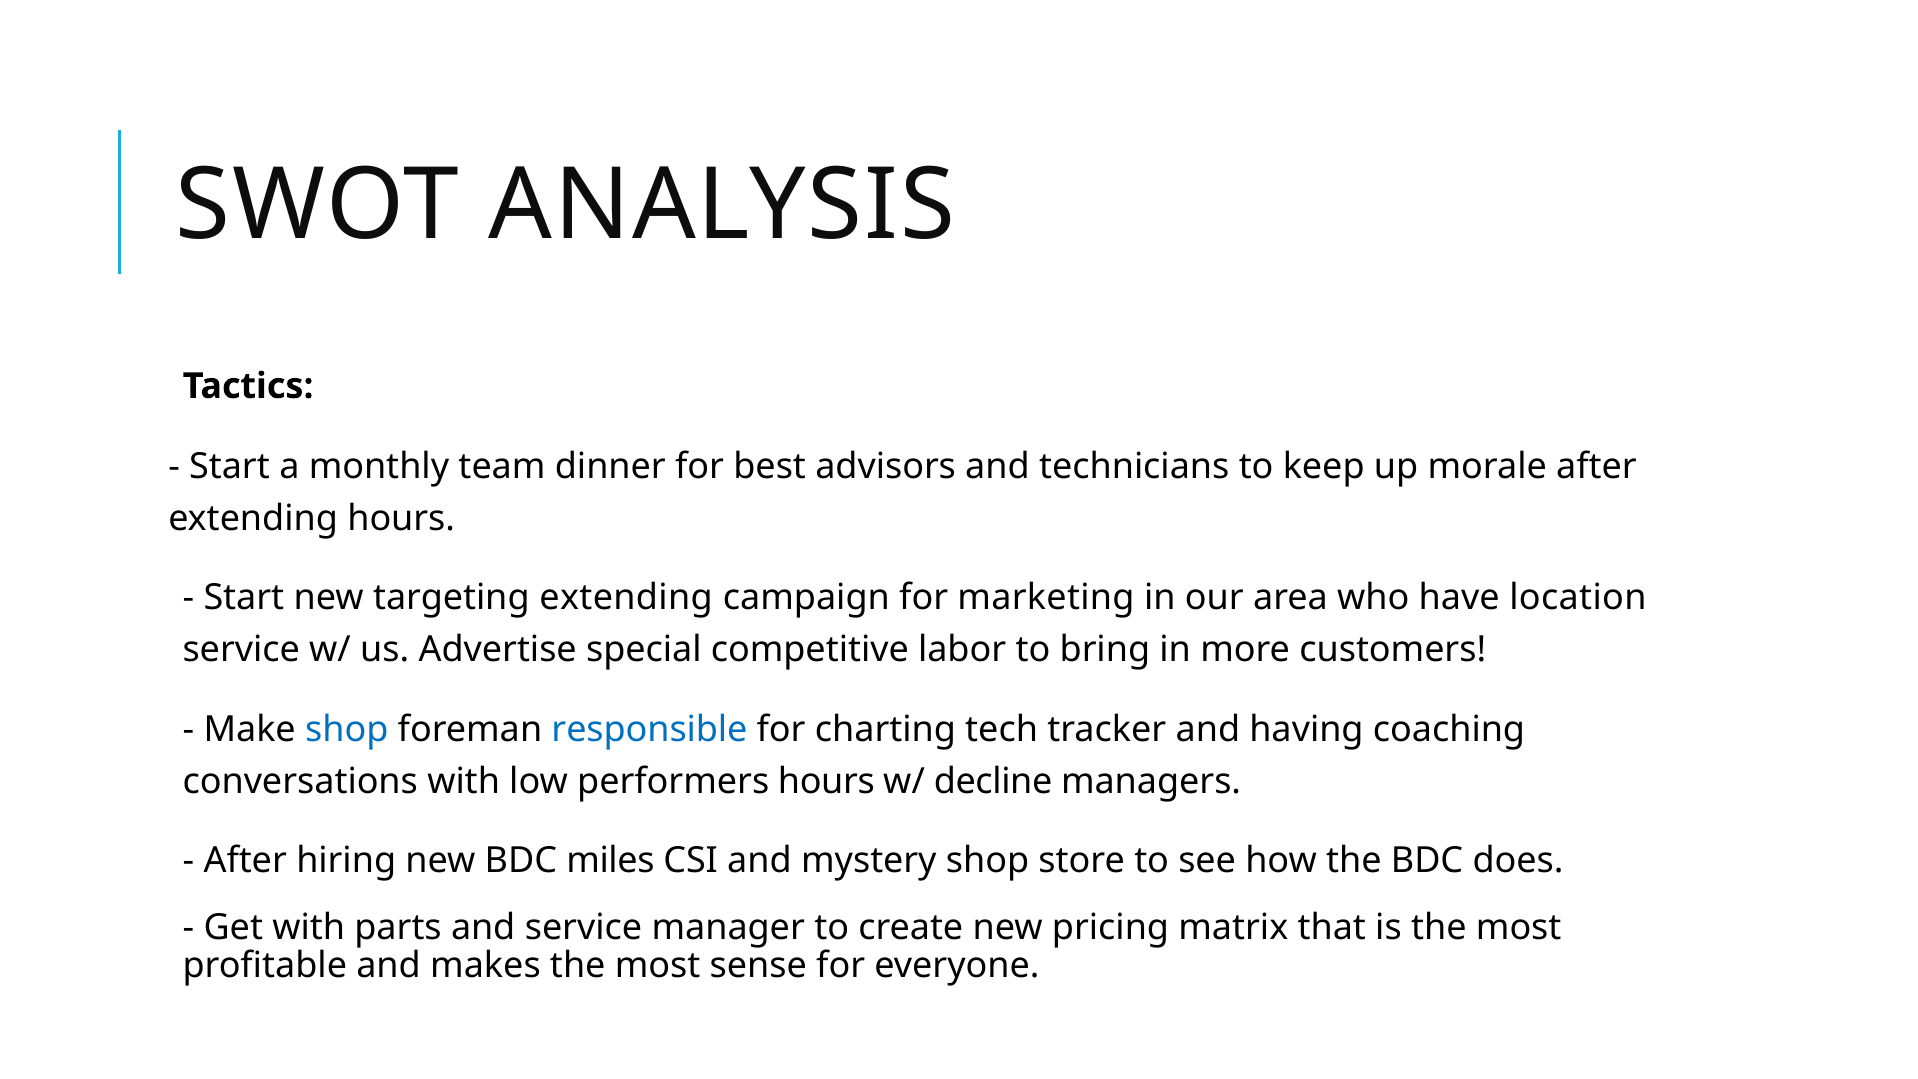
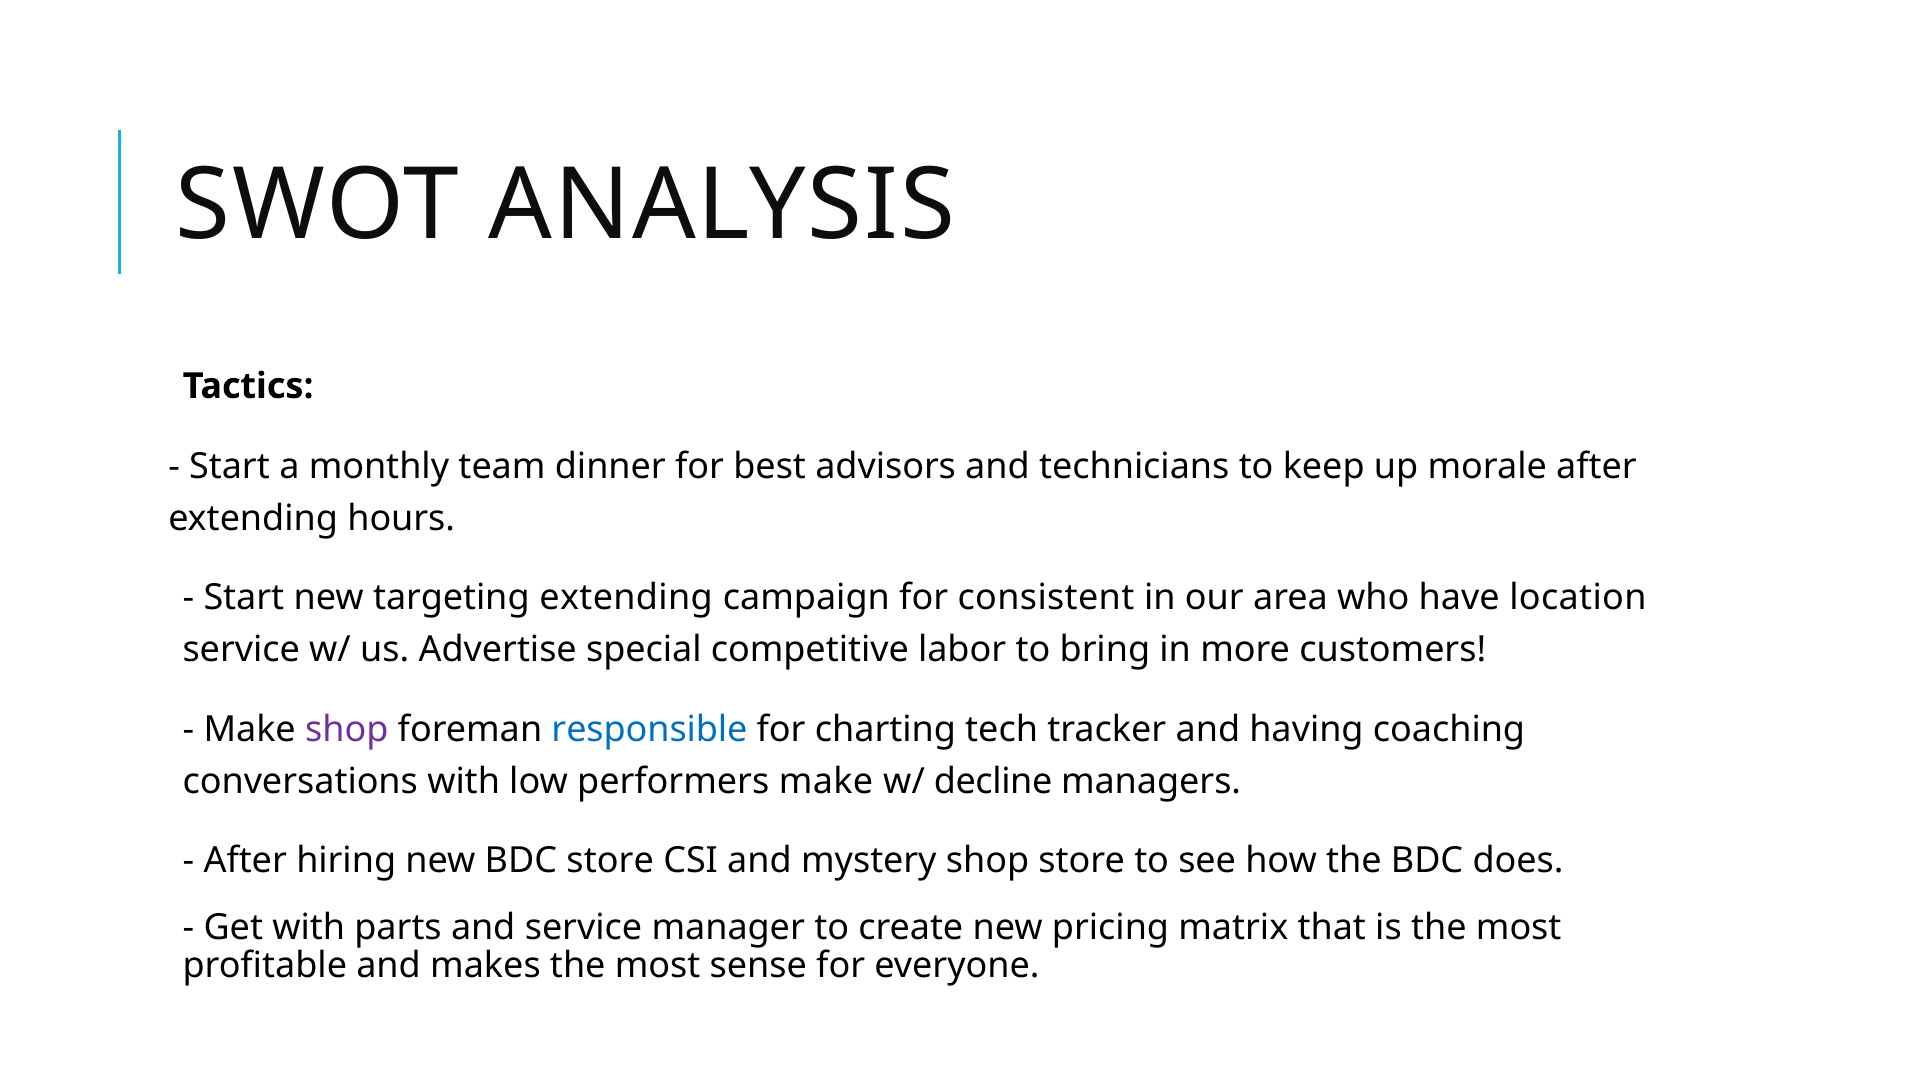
marketing: marketing -> consistent
shop at (347, 729) colour: blue -> purple
performers hours: hours -> make
BDC miles: miles -> store
